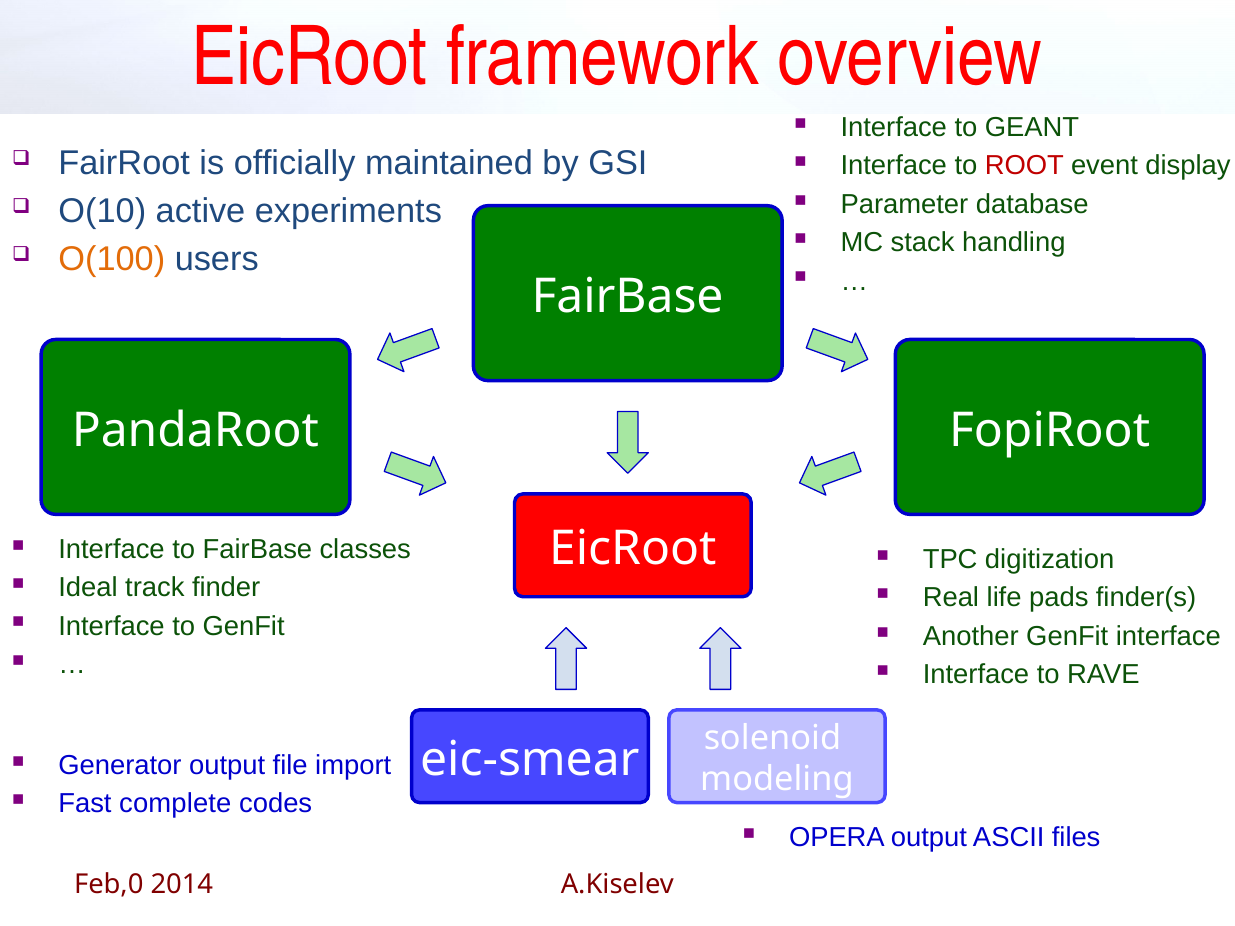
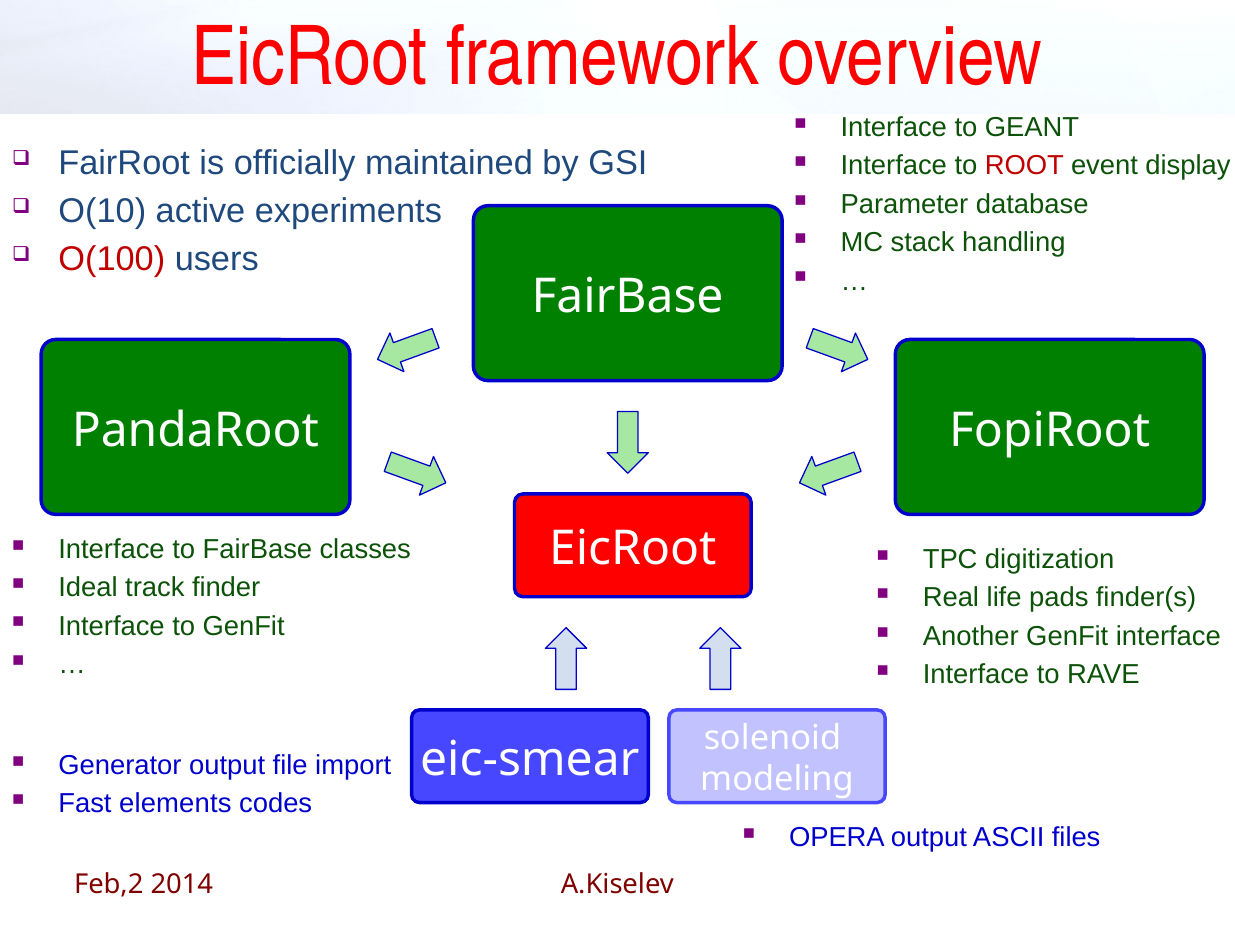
O(100 colour: orange -> red
complete: complete -> elements
Feb,0: Feb,0 -> Feb,2
